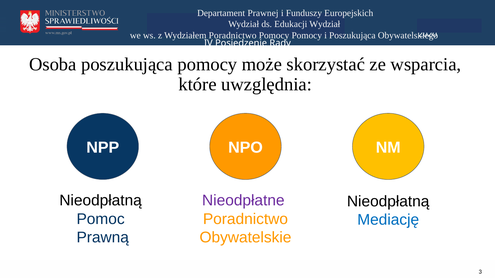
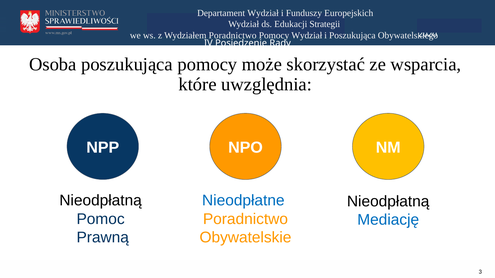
Departament Prawnej: Prawnej -> Wydział
Edukacji Wydział: Wydział -> Strategii
Pomocy Pomocy: Pomocy -> Wydział
Nieodpłatne colour: purple -> blue
